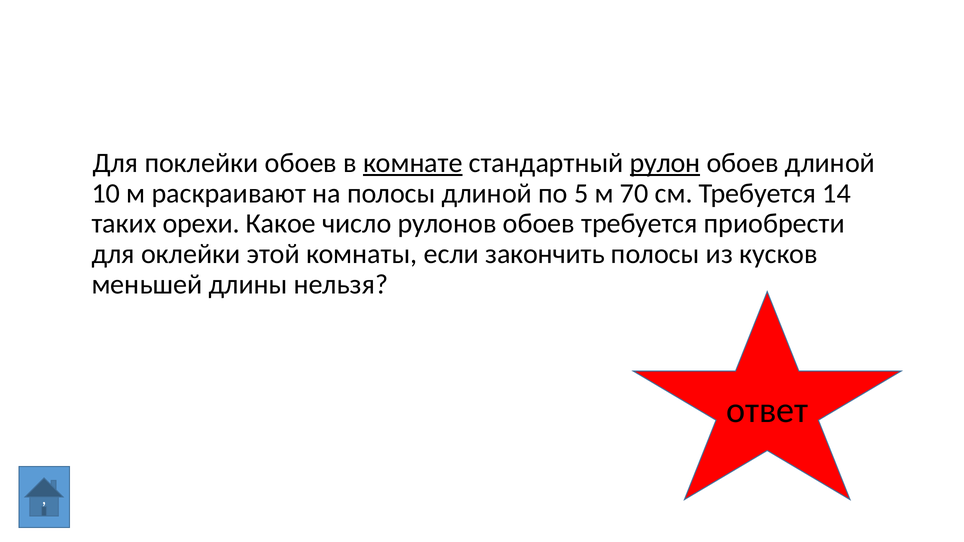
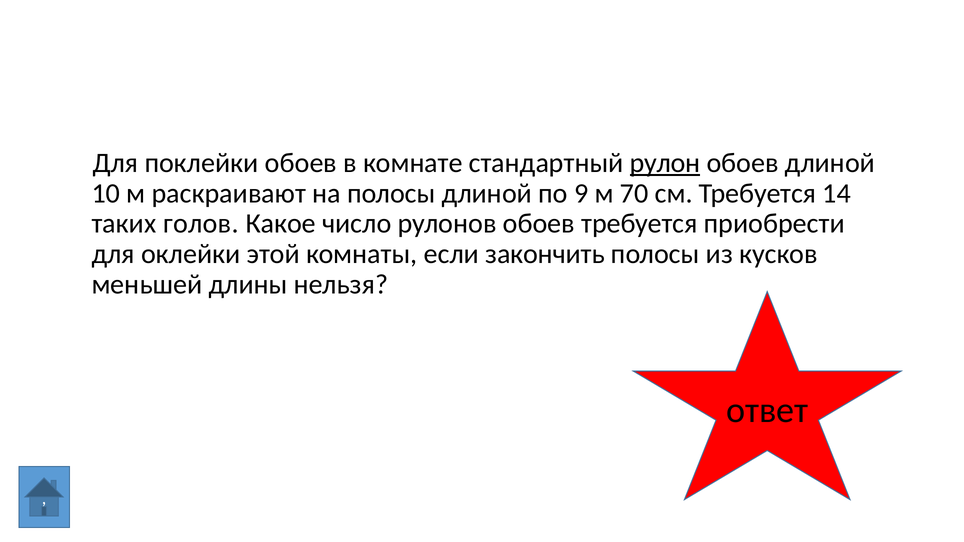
комнате underline: present -> none
5: 5 -> 9
орехи: орехи -> голов
